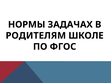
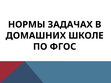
РОДИТЕЛЯМ: РОДИТЕЛЯМ -> ДОМАШНИХ
